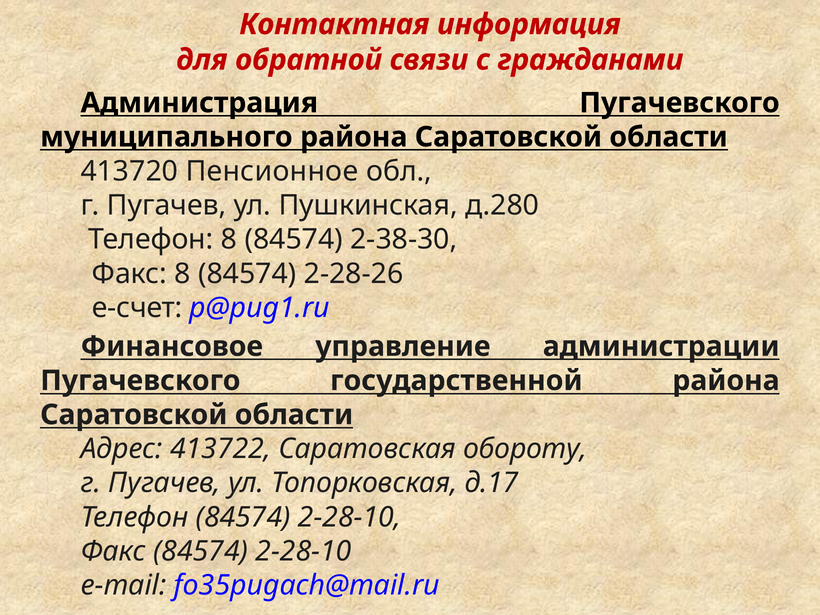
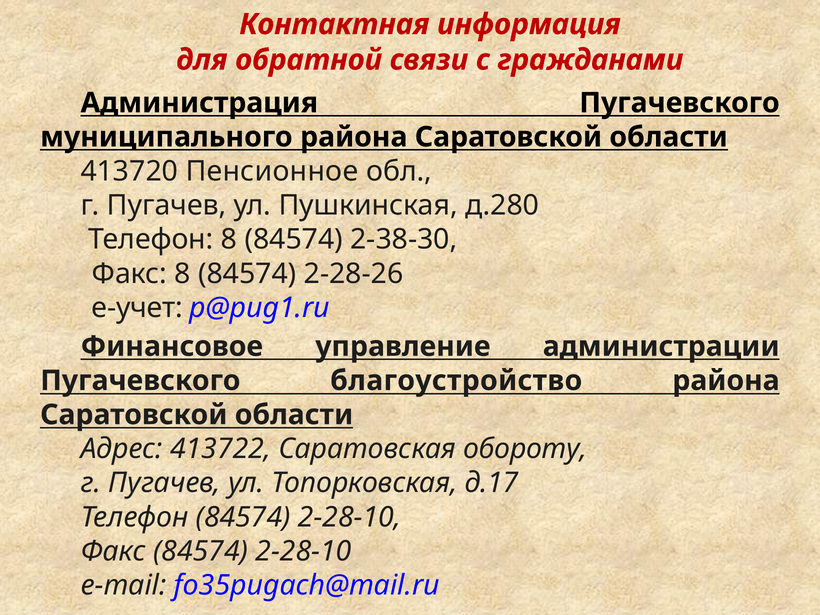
e-счет: e-счет -> e-учет
государственной: государственной -> благоустройство
